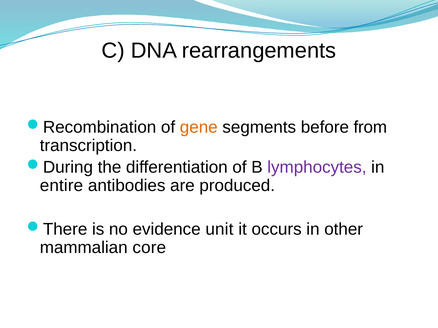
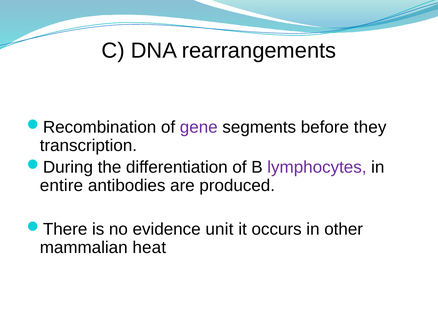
gene colour: orange -> purple
from: from -> they
core: core -> heat
